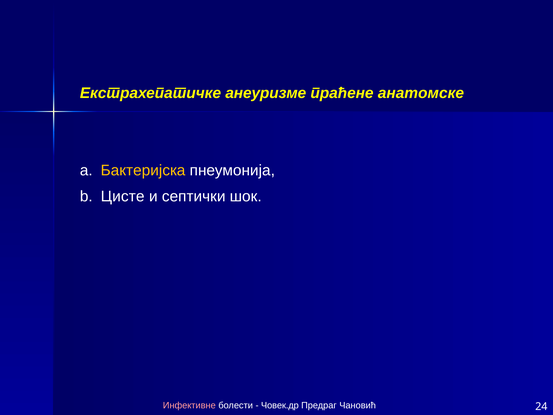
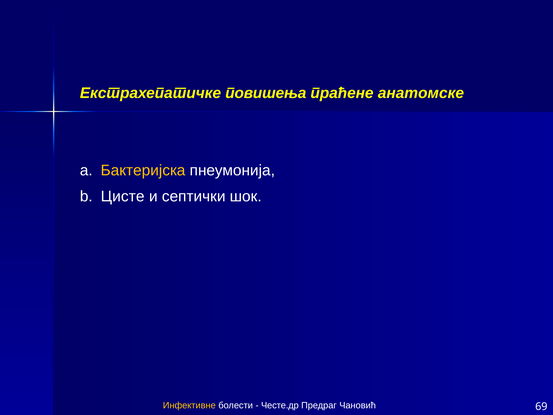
анеуризме: анеуризме -> повишења
Инфективне colour: pink -> yellow
Човек.др: Човек.др -> Честе.др
24: 24 -> 69
